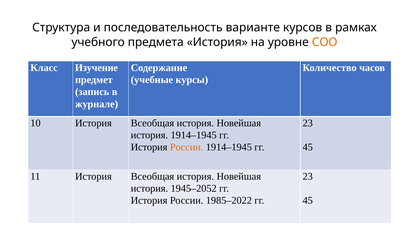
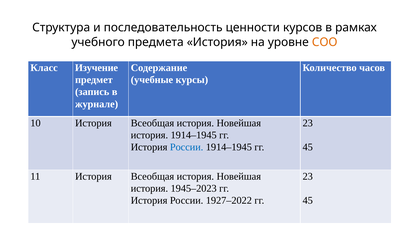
варианте: варианте -> ценности
России at (187, 147) colour: orange -> blue
1945–2052: 1945–2052 -> 1945–2023
1985–2022: 1985–2022 -> 1927–2022
